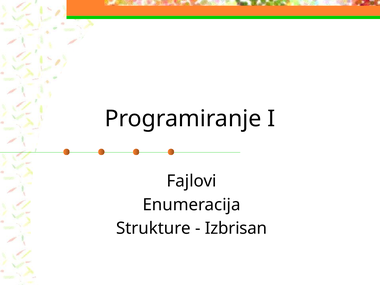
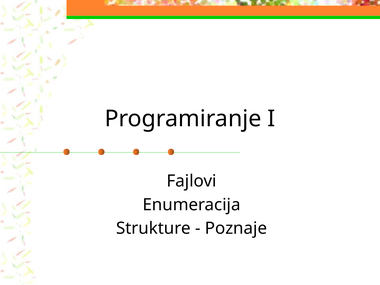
Izbrisan: Izbrisan -> Poznaje
